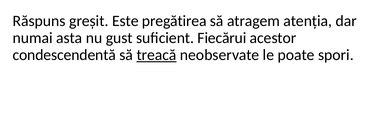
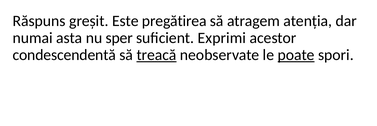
gust: gust -> sper
Fiecărui: Fiecărui -> Exprimi
poate underline: none -> present
